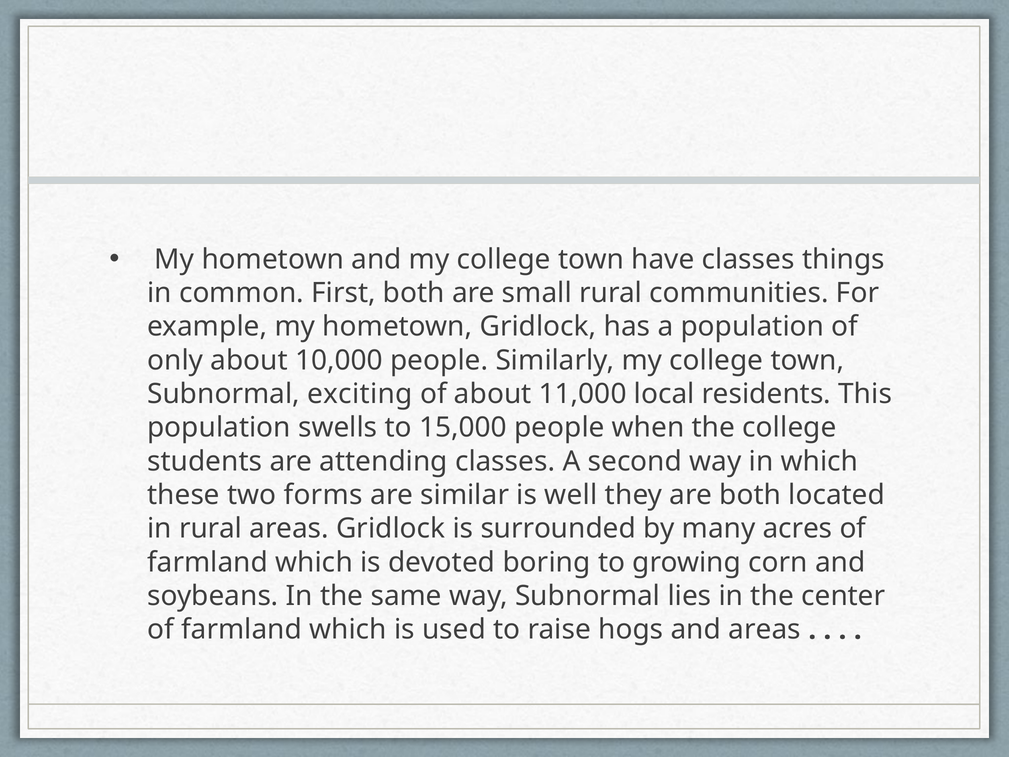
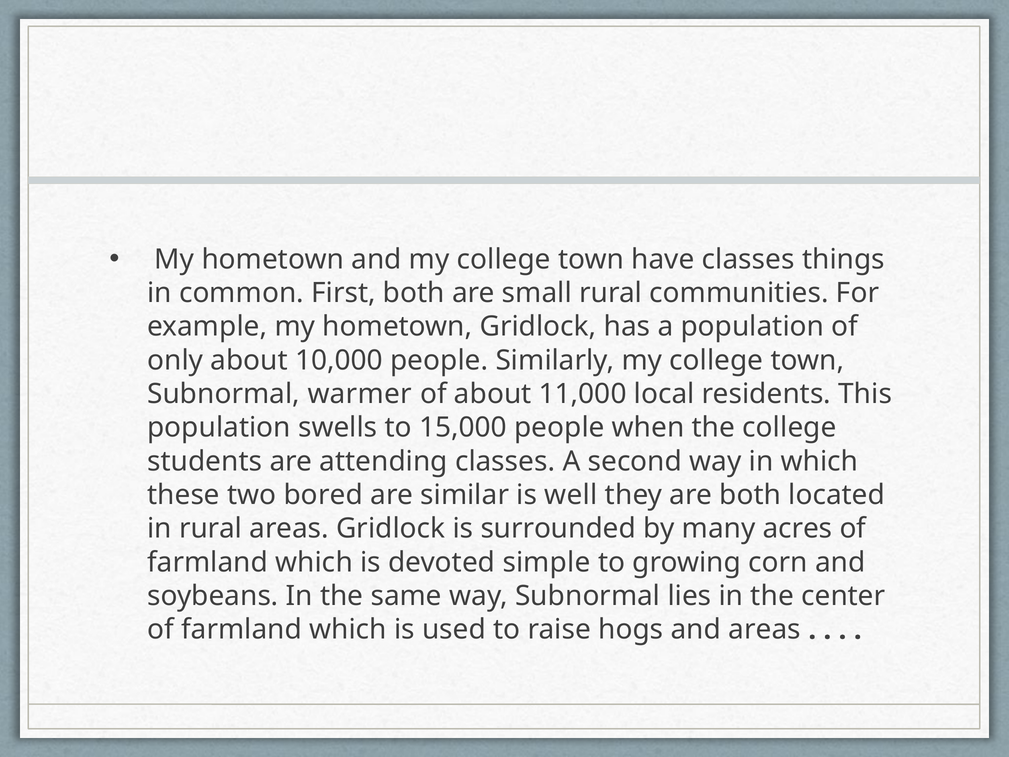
exciting: exciting -> warmer
forms: forms -> bored
boring: boring -> simple
